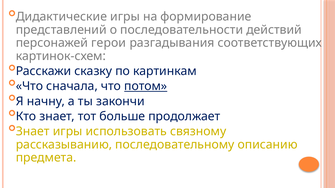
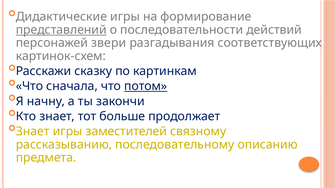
представлений underline: none -> present
герои: герои -> звери
использовать: использовать -> заместителей
